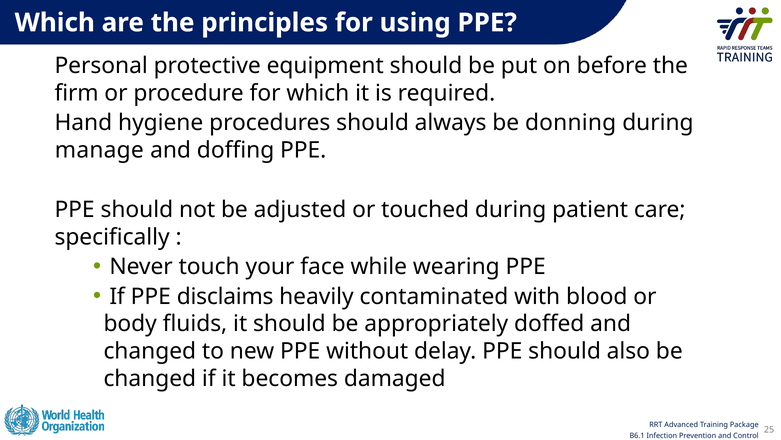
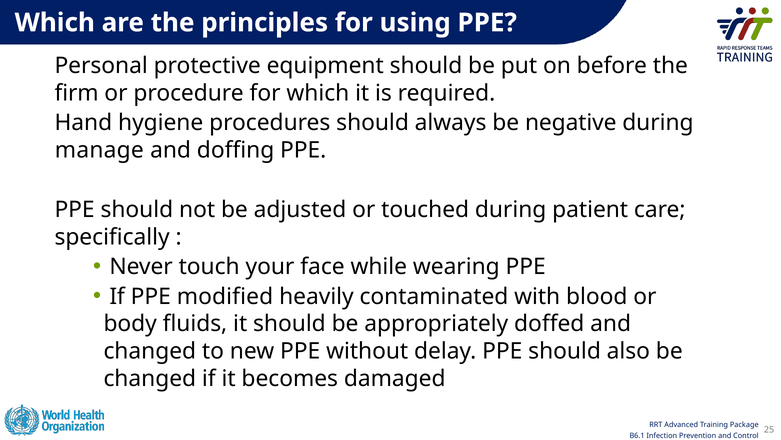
donning: donning -> negative
disclaims: disclaims -> modified
